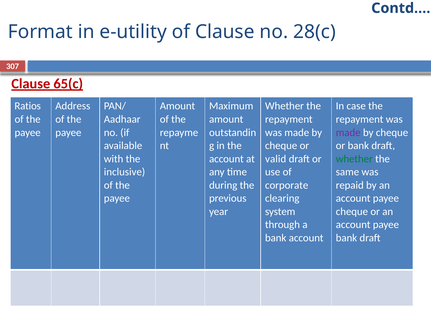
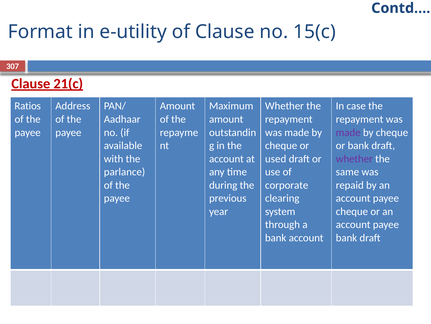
28(c: 28(c -> 15(c
65(c: 65(c -> 21(c
valid: valid -> used
whether at (354, 158) colour: green -> purple
inclusive: inclusive -> parlance
